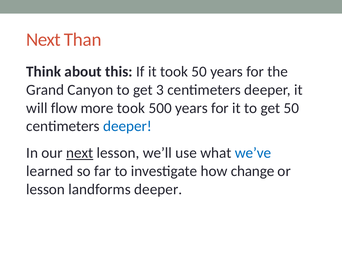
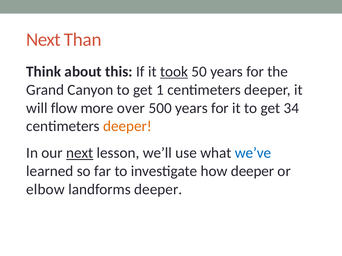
took at (174, 72) underline: none -> present
3: 3 -> 1
more took: took -> over
get 50: 50 -> 34
deeper at (127, 126) colour: blue -> orange
how change: change -> deeper
lesson at (46, 190): lesson -> elbow
